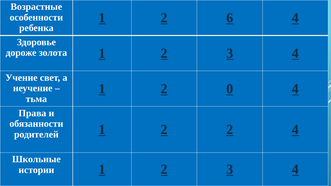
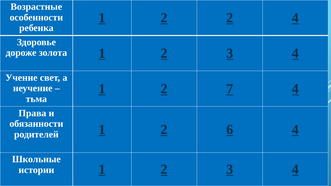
2 6: 6 -> 2
0: 0 -> 7
2 2: 2 -> 6
